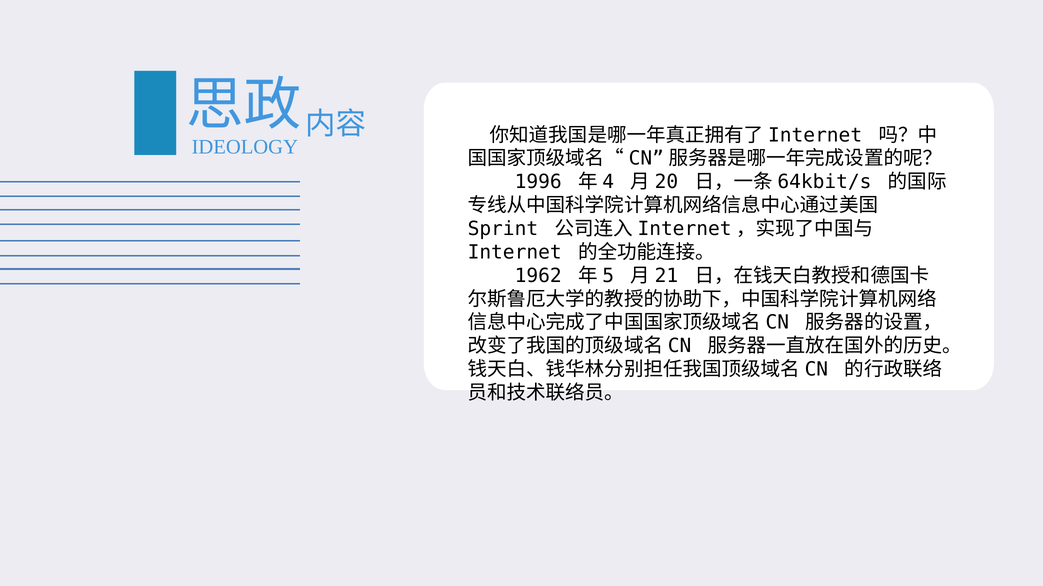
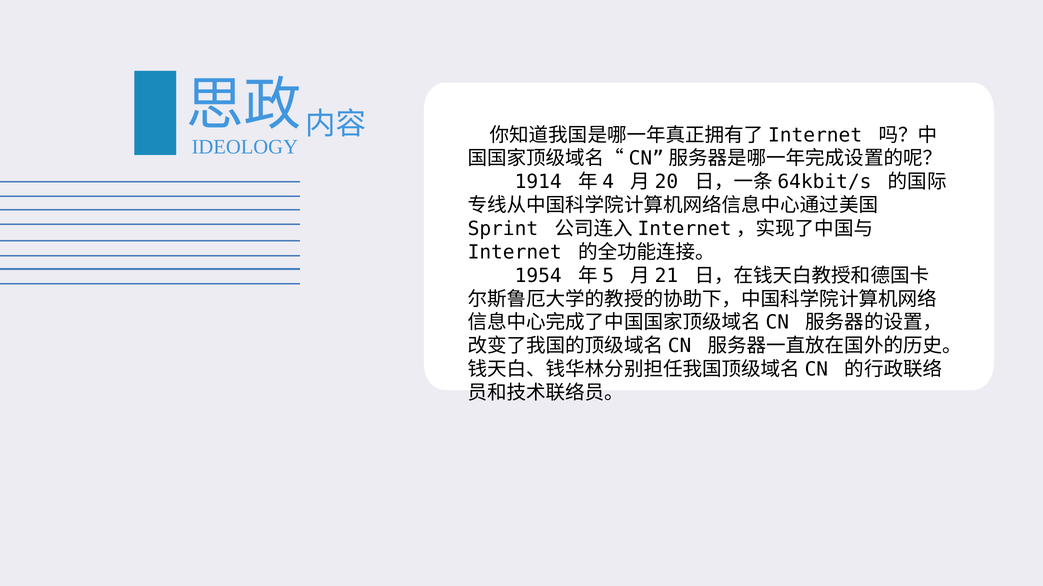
1996: 1996 -> 1914
1962: 1962 -> 1954
